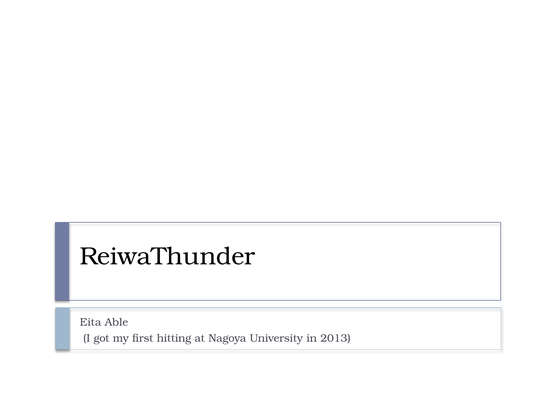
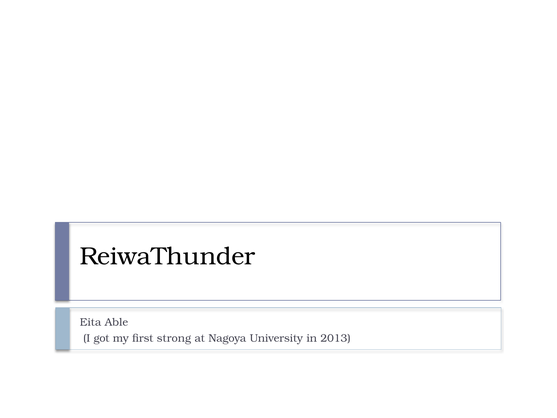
hitting: hitting -> strong
